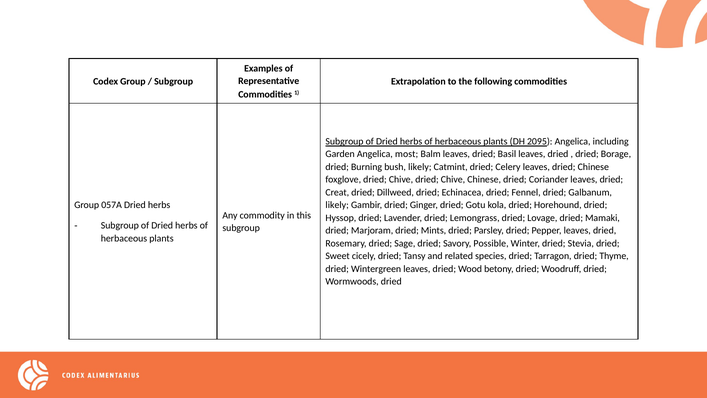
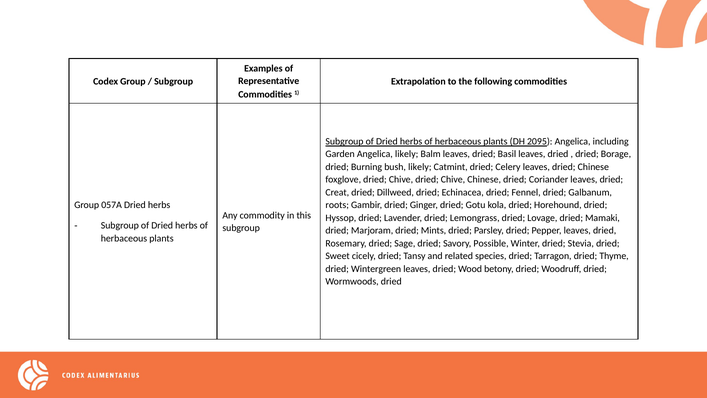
Angelica most: most -> likely
likely at (337, 205): likely -> roots
